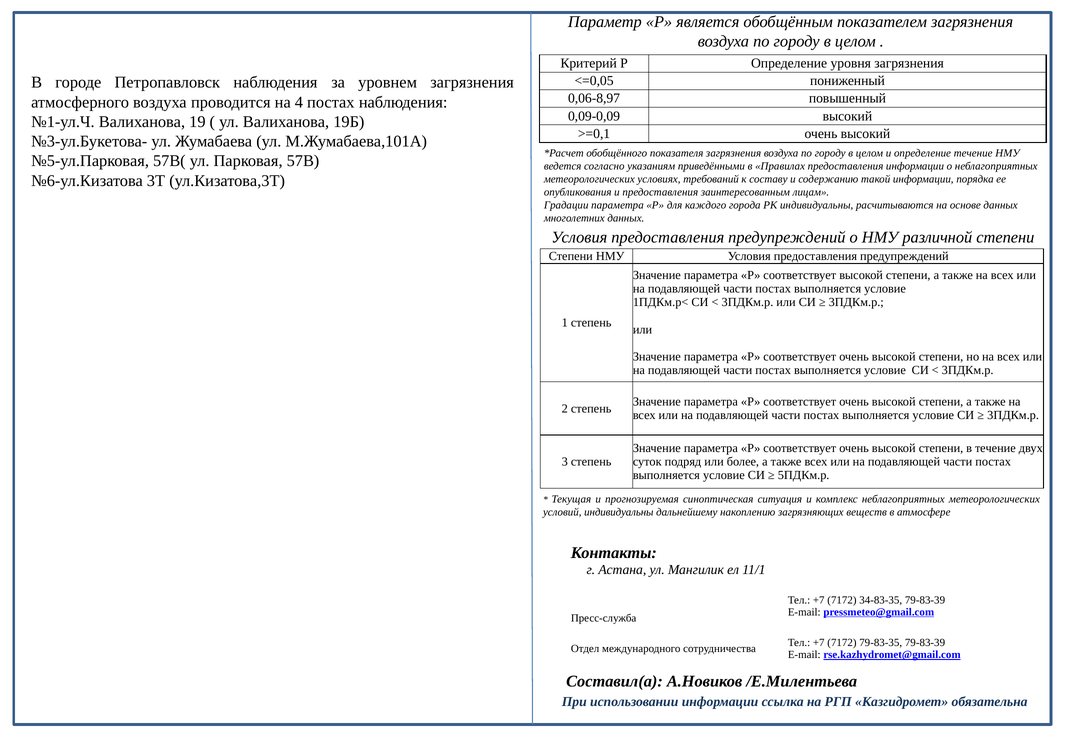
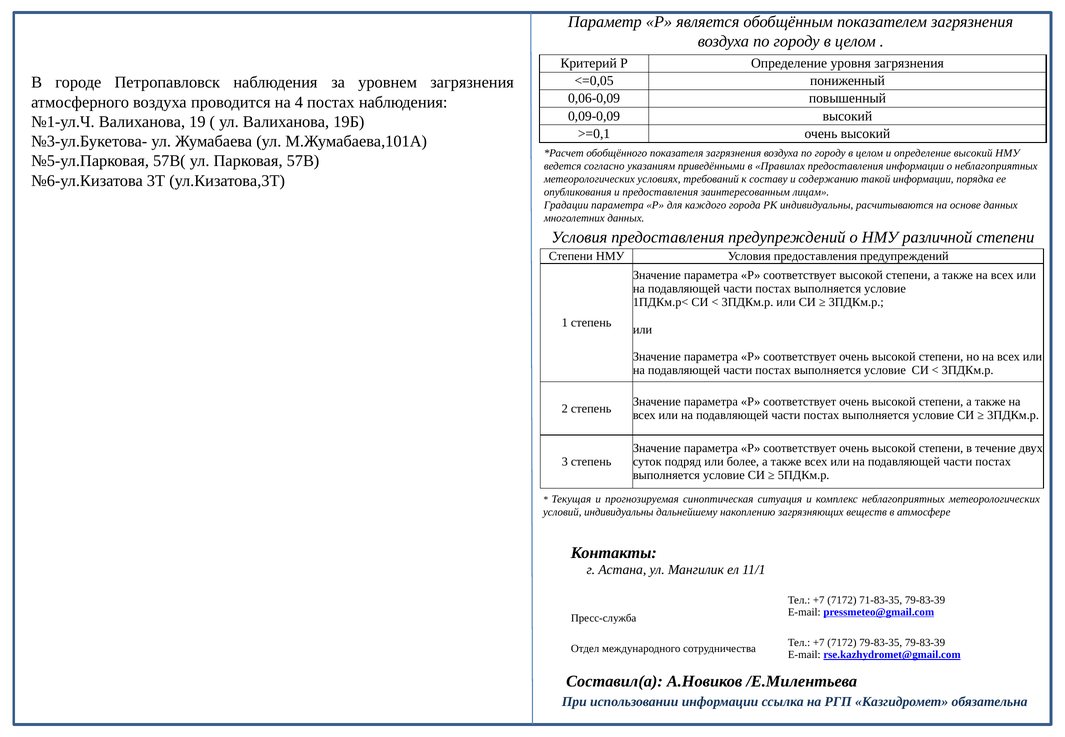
0,06-8,97: 0,06-8,97 -> 0,06-0,09
определение течение: течение -> высокий
34-83-35: 34-83-35 -> 71-83-35
